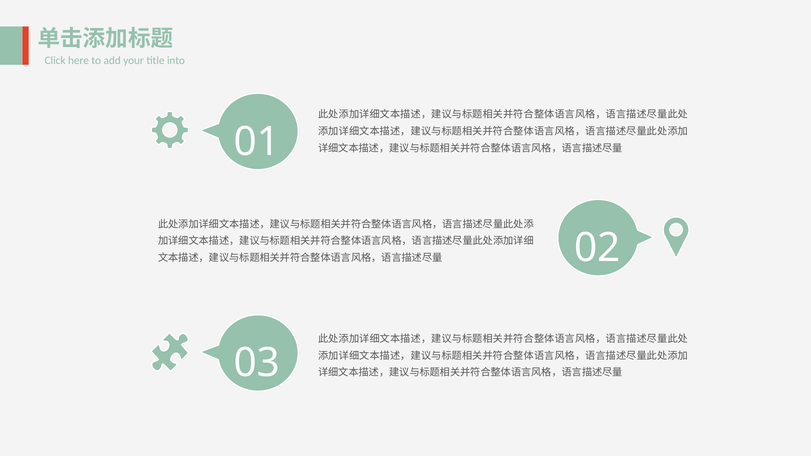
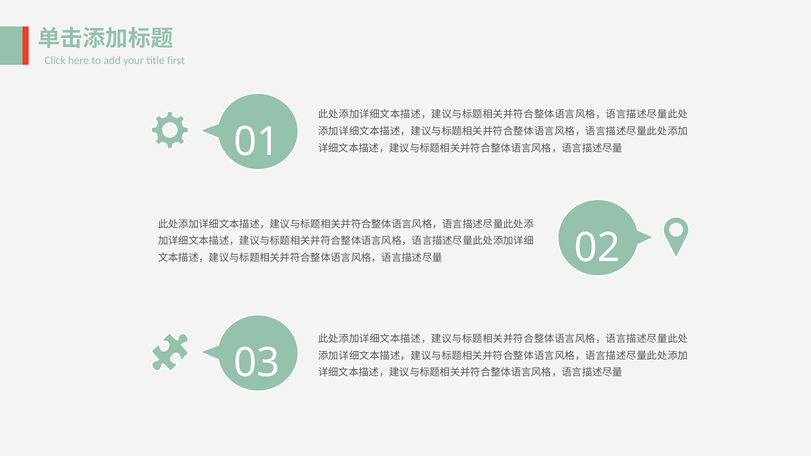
into: into -> first
